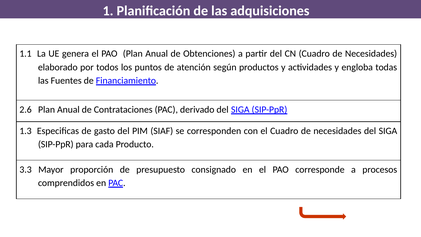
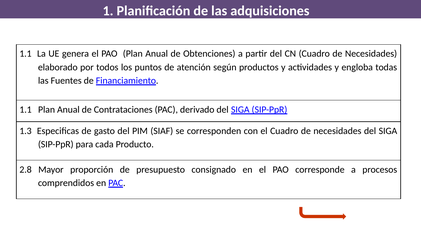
2.6 at (26, 110): 2.6 -> 1.1
3.3: 3.3 -> 2.8
